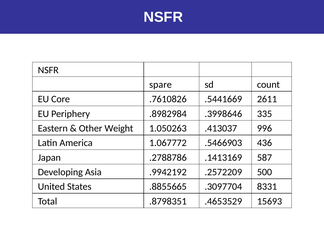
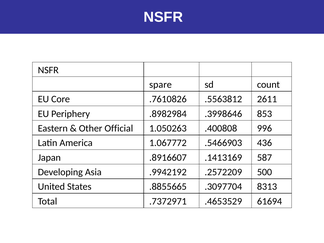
.5441669: .5441669 -> .5563812
335: 335 -> 853
Weight: Weight -> Official
.413037: .413037 -> .400808
.2788786: .2788786 -> .8916607
8331: 8331 -> 8313
.8798351: .8798351 -> .7372971
15693: 15693 -> 61694
